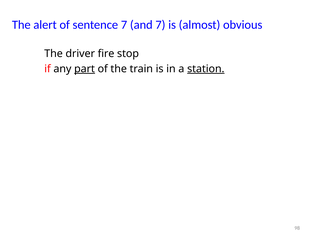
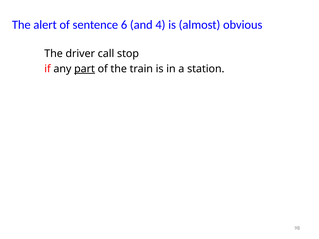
sentence 7: 7 -> 6
and 7: 7 -> 4
fire: fire -> call
station underline: present -> none
